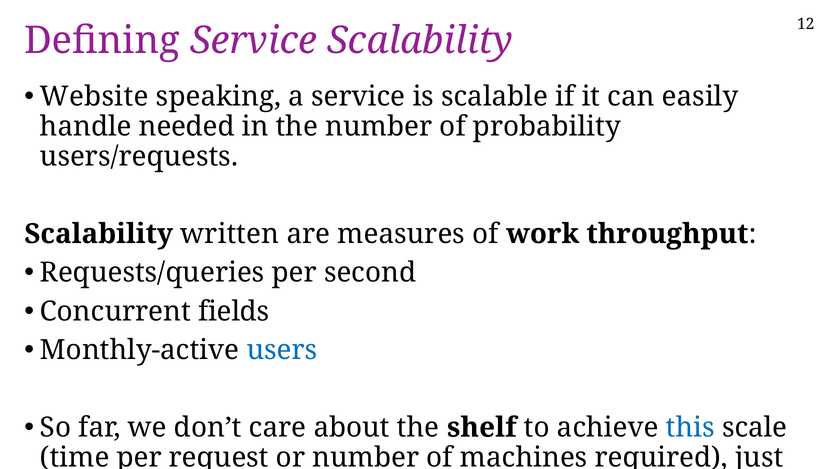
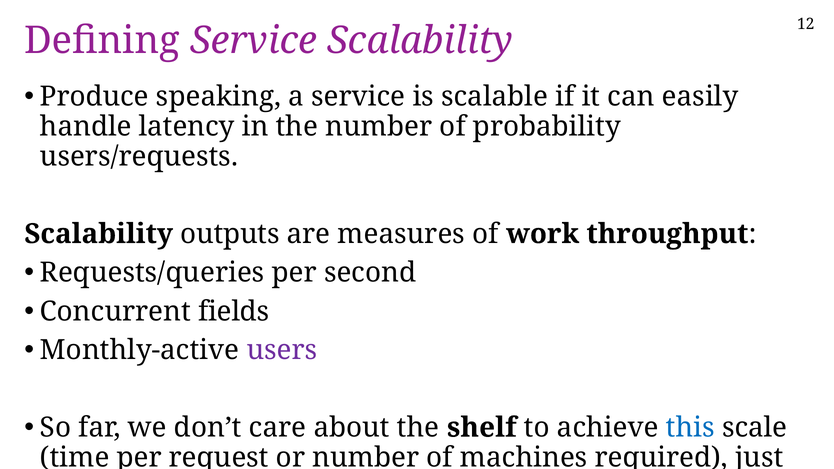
Website: Website -> Produce
needed: needed -> latency
written: written -> outputs
users colour: blue -> purple
